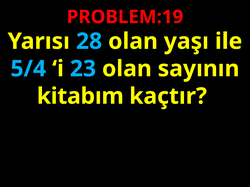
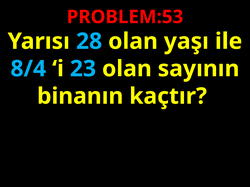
PROBLEM:19: PROBLEM:19 -> PROBLEM:53
5/4: 5/4 -> 8/4
kitabım: kitabım -> binanın
